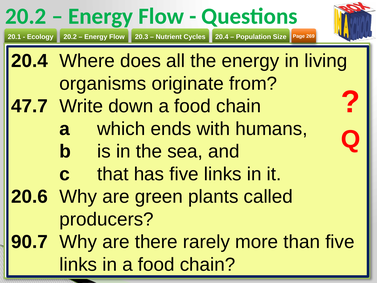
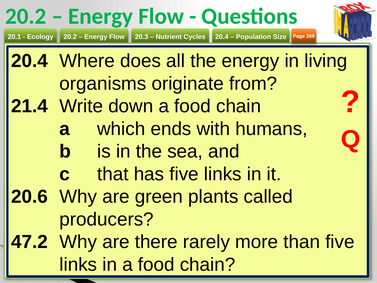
47.7: 47.7 -> 21.4
90.7: 90.7 -> 47.2
